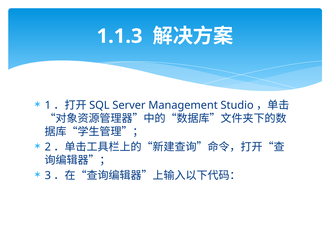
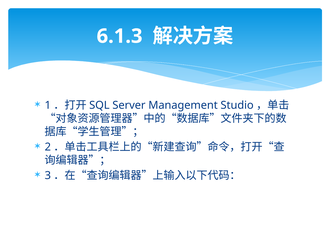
1.1.3: 1.1.3 -> 6.1.3
